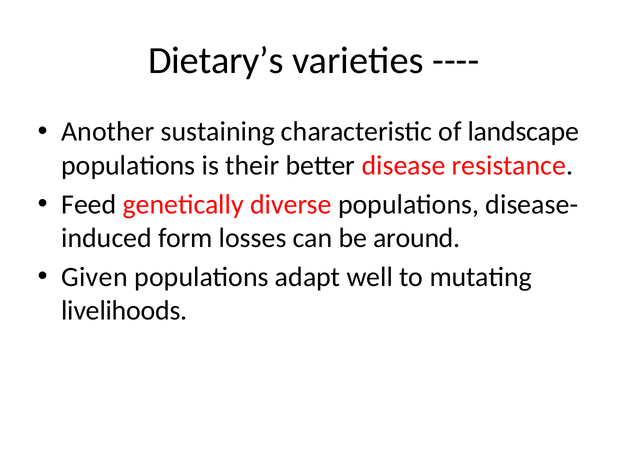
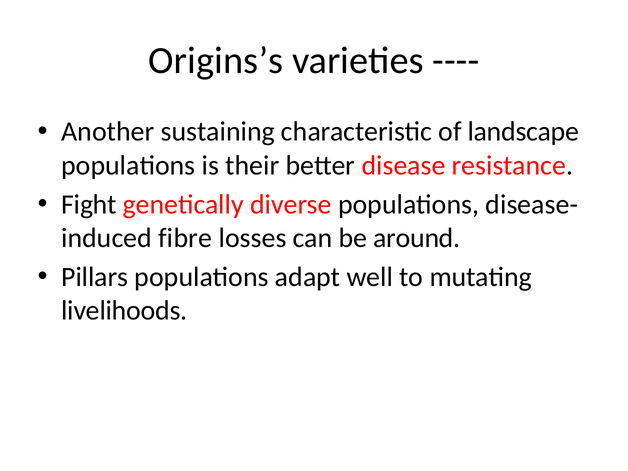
Dietary’s: Dietary’s -> Origins’s
Feed: Feed -> Fight
form: form -> fibre
Given: Given -> Pillars
